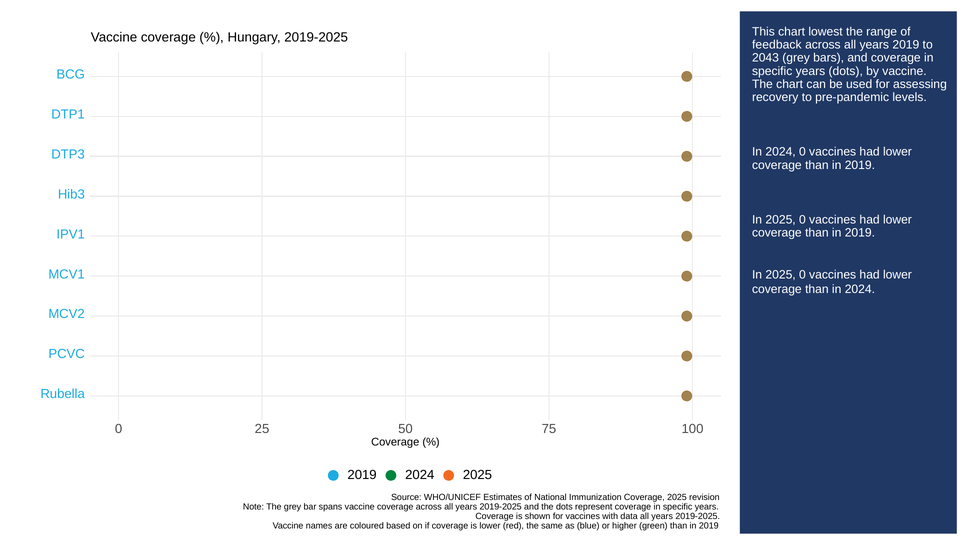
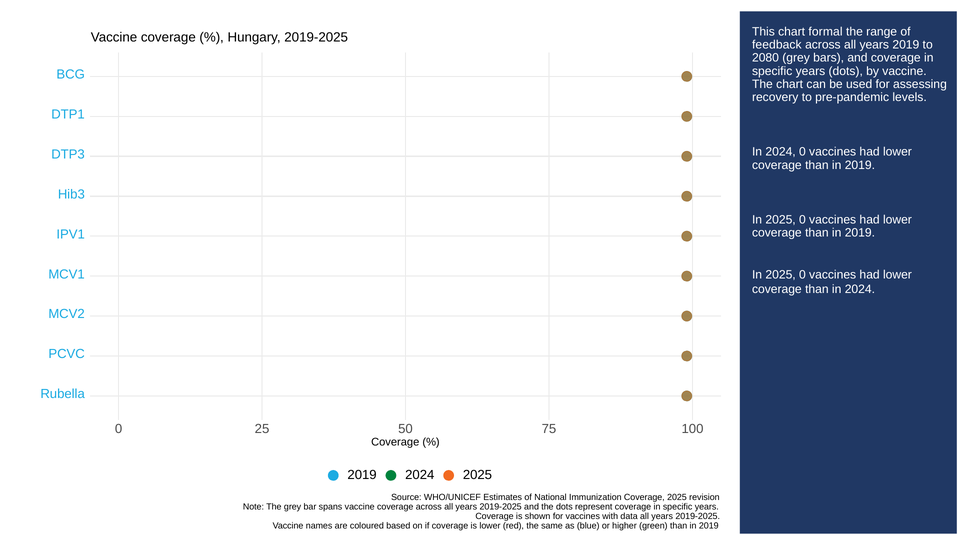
lowest: lowest -> formal
2043: 2043 -> 2080
